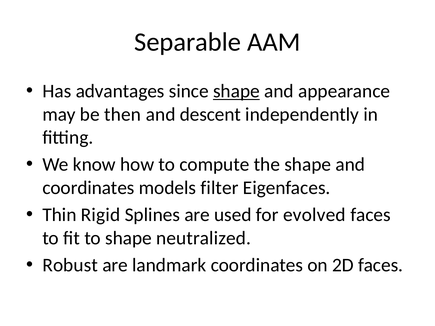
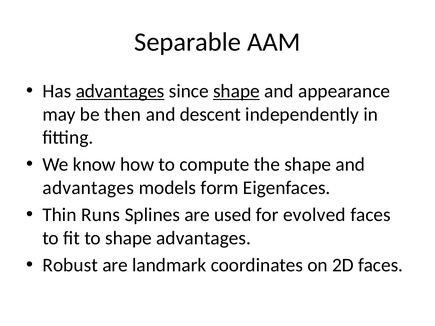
advantages at (120, 91) underline: none -> present
coordinates at (88, 188): coordinates -> advantages
filter: filter -> form
Rigid: Rigid -> Runs
shape neutralized: neutralized -> advantages
